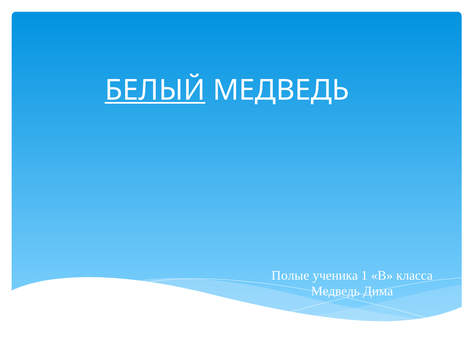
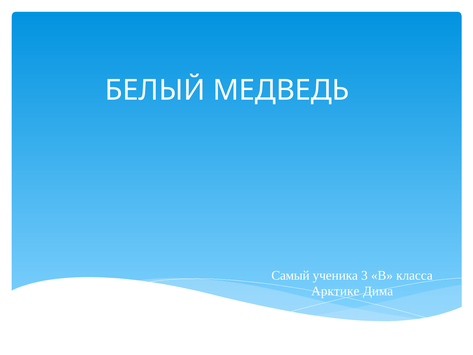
БЕЛЫЙ underline: present -> none
Полые: Полые -> Самый
1: 1 -> 3
Медведь at (335, 291): Медведь -> Арктике
